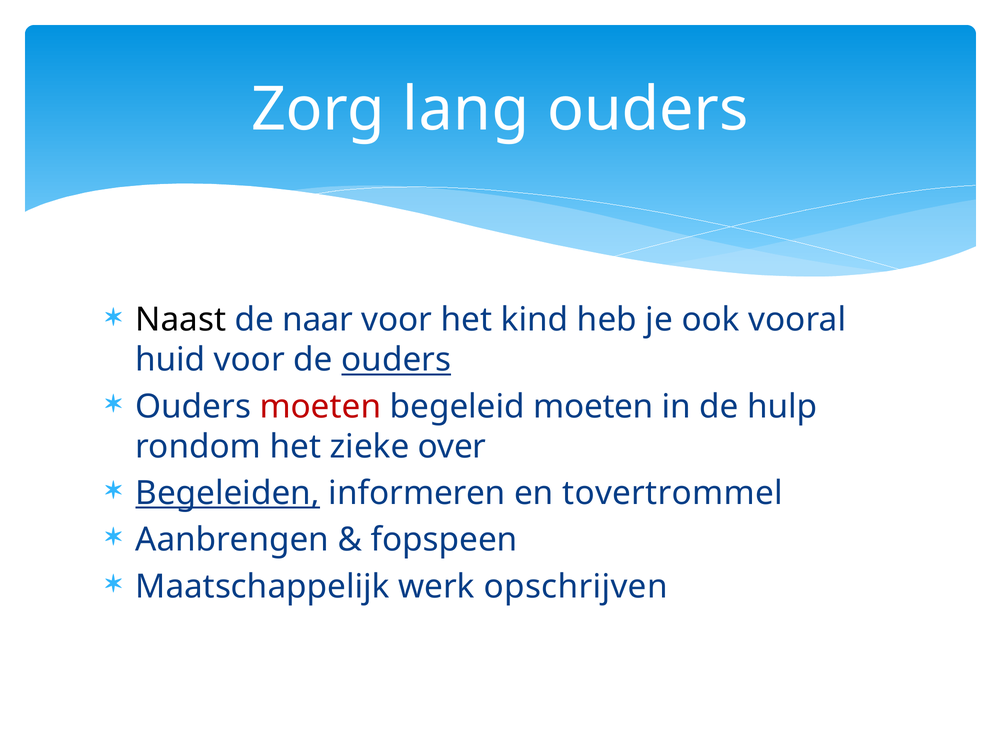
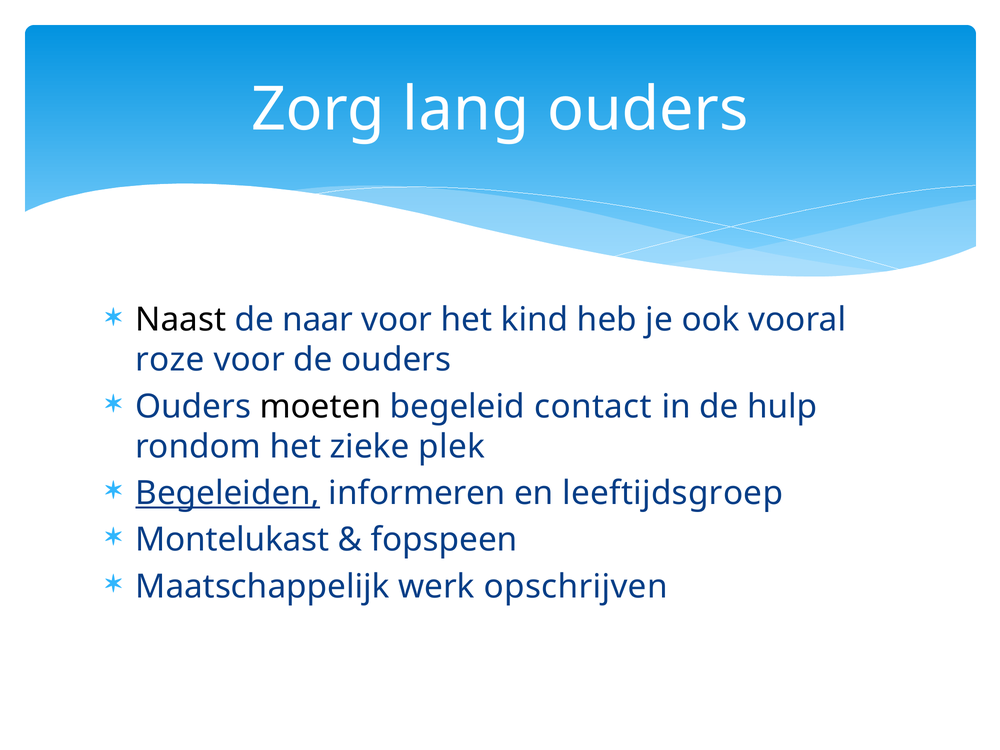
huid: huid -> roze
ouders at (396, 360) underline: present -> none
moeten at (320, 407) colour: red -> black
begeleid moeten: moeten -> contact
over: over -> plek
tovertrommel: tovertrommel -> leeftijdsgroep
Aanbrengen: Aanbrengen -> Montelukast
